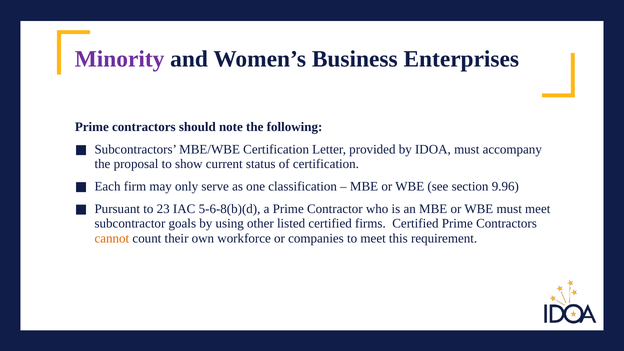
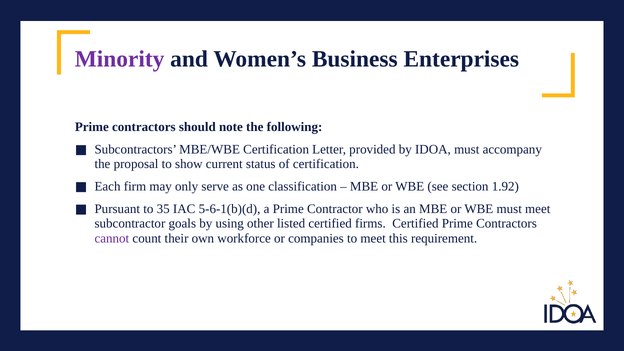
9.96: 9.96 -> 1.92
23: 23 -> 35
5-6-8(b)(d: 5-6-8(b)(d -> 5-6-1(b)(d
cannot colour: orange -> purple
